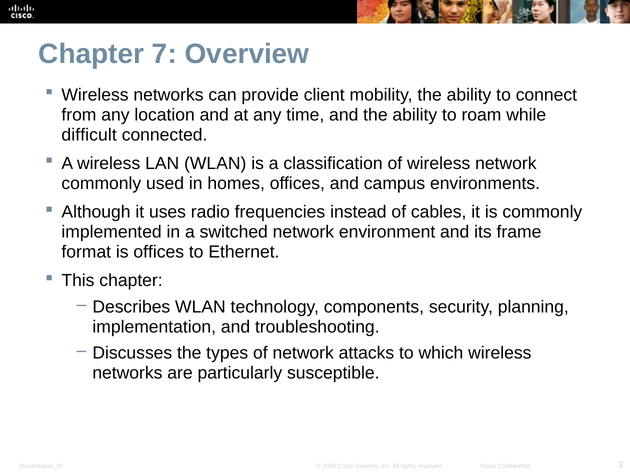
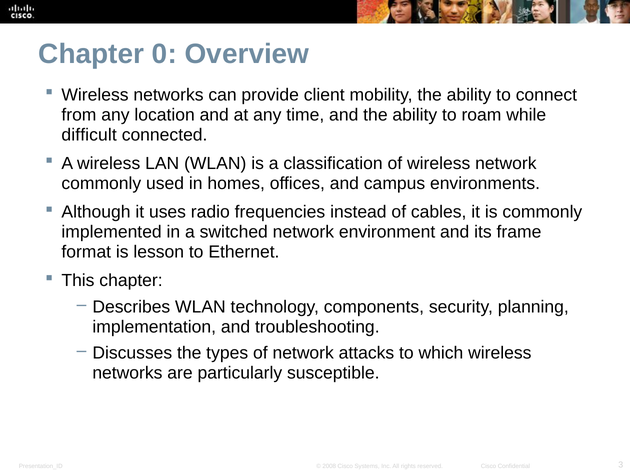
7: 7 -> 0
is offices: offices -> lesson
